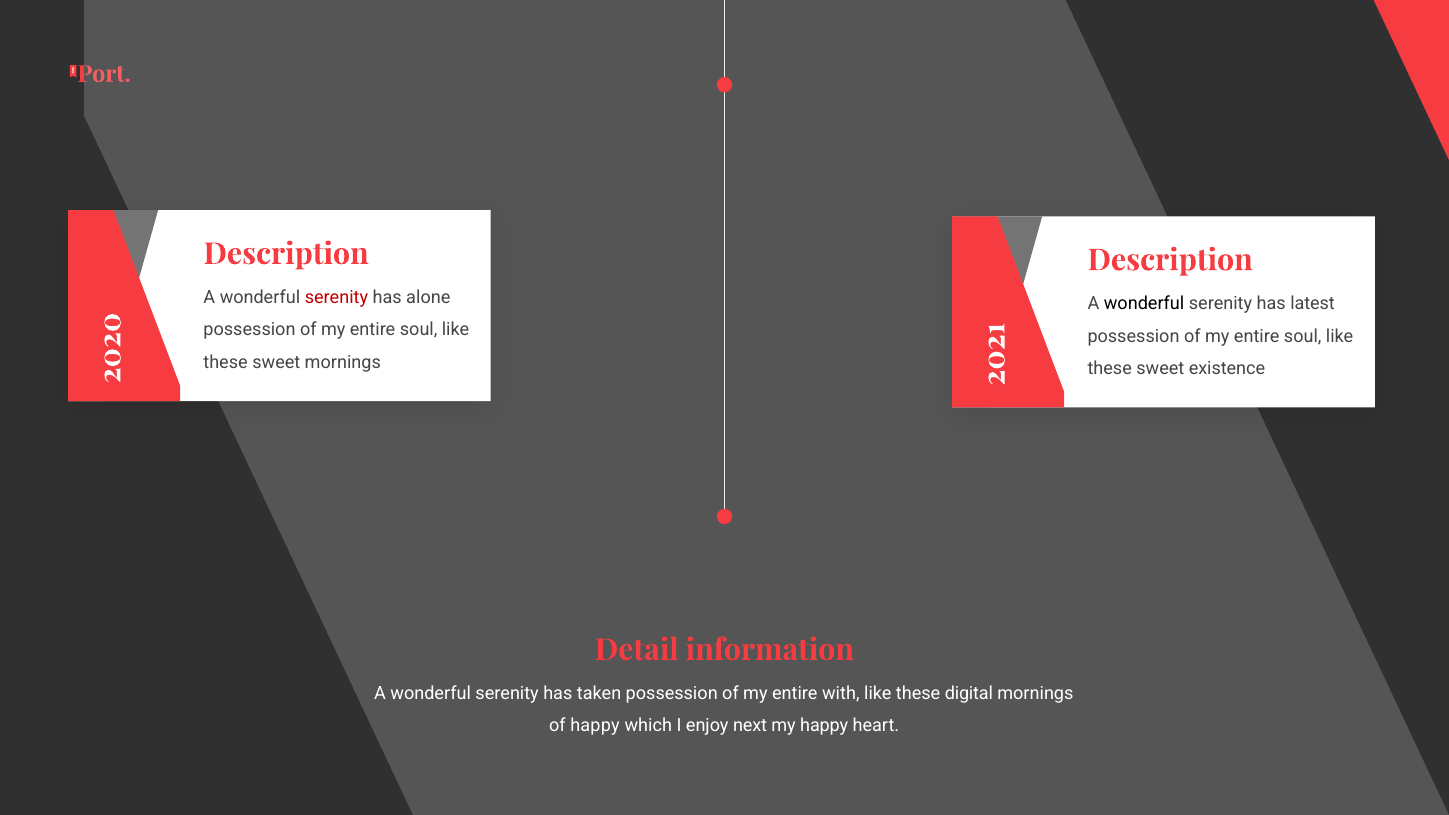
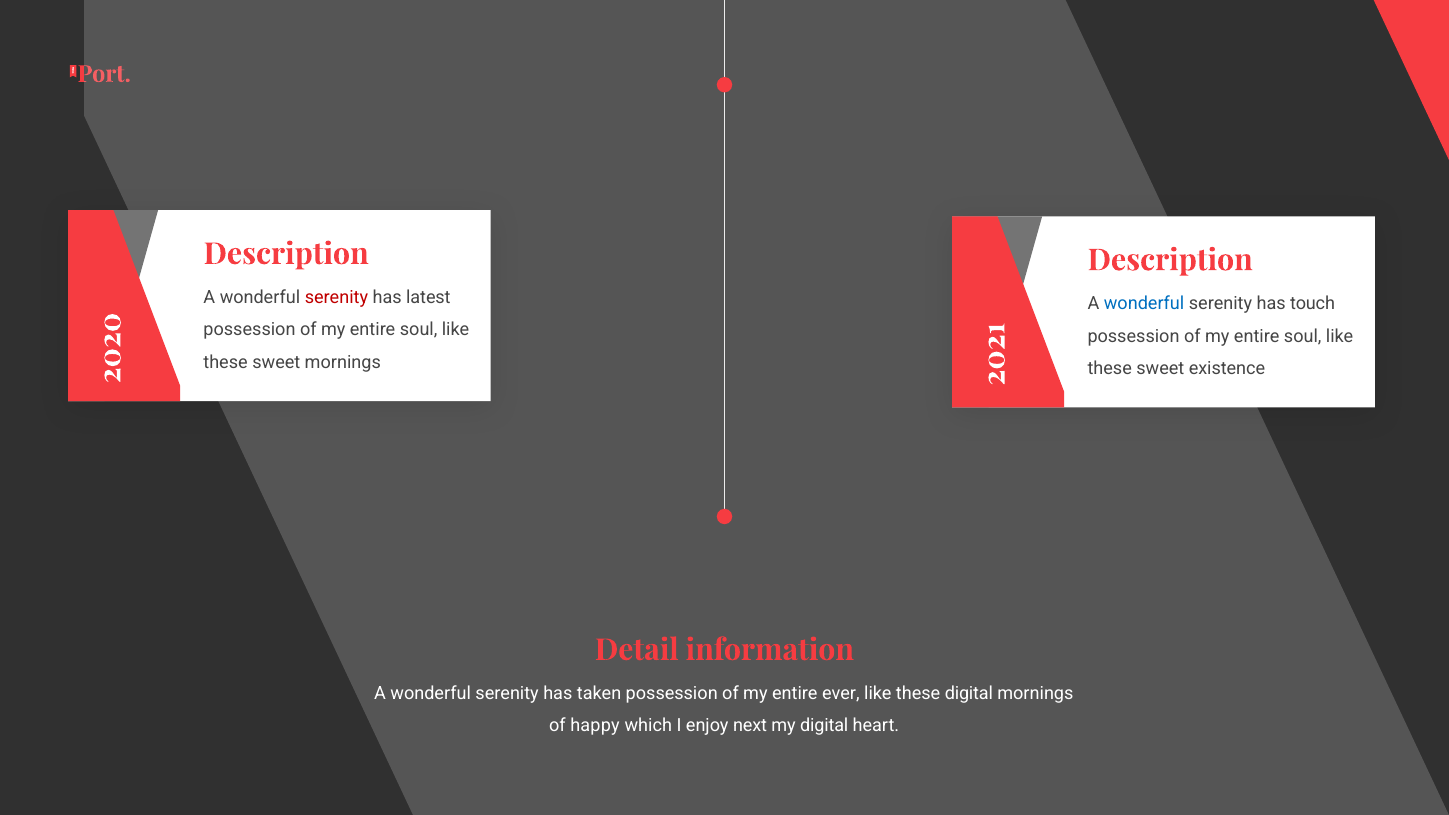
alone: alone -> latest
wonderful at (1144, 303) colour: black -> blue
latest: latest -> touch
with: with -> ever
my happy: happy -> digital
